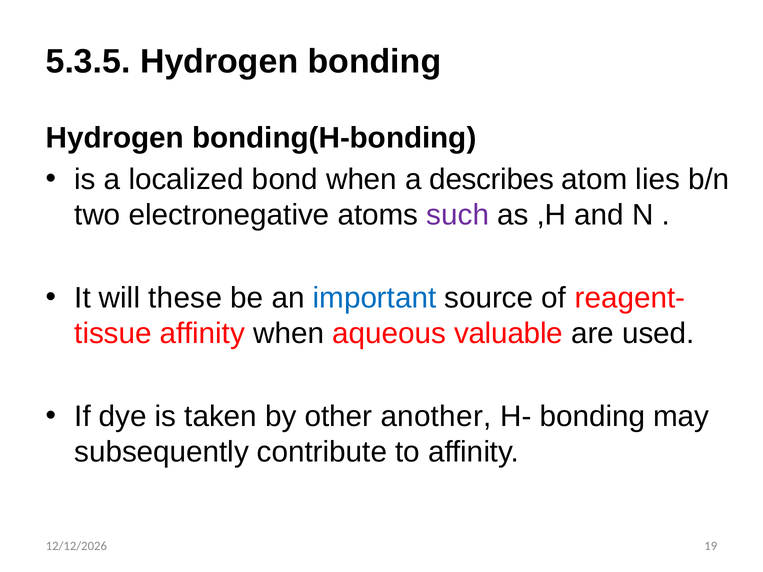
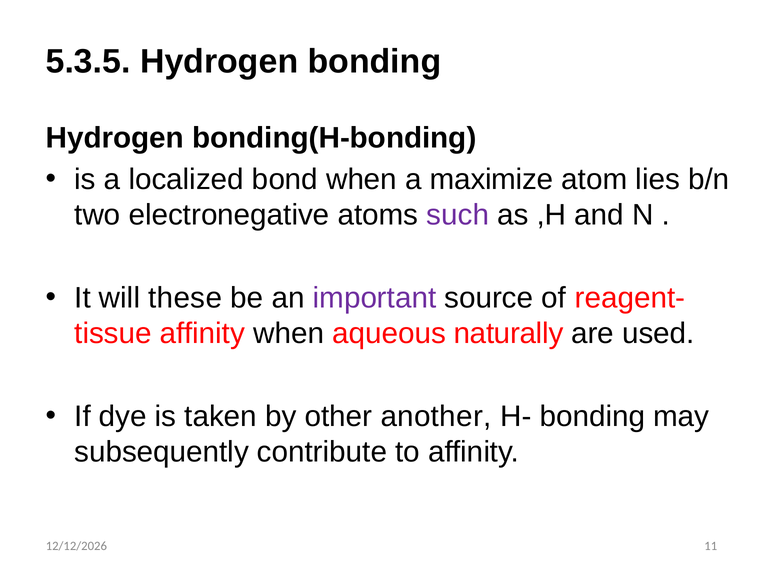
describes: describes -> maximize
important colour: blue -> purple
valuable: valuable -> naturally
19: 19 -> 11
